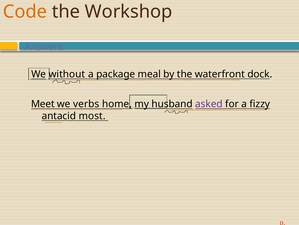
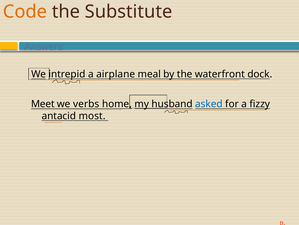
Workshop: Workshop -> Substitute
without: without -> intrepid
package: package -> airplane
asked colour: purple -> blue
